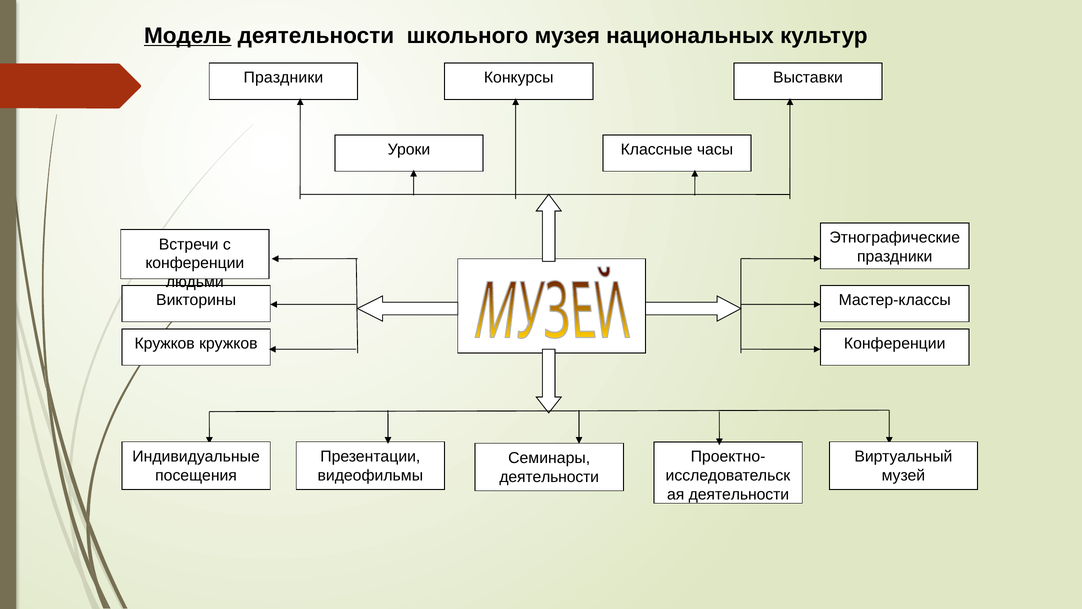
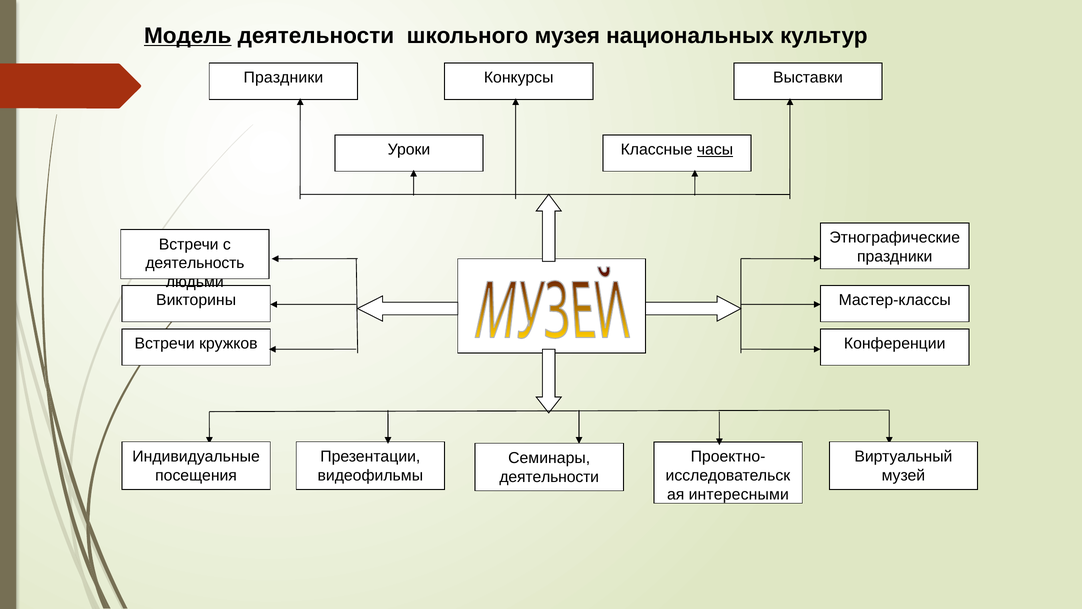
часы underline: none -> present
конференции at (195, 263): конференции -> деятельность
Кружков at (165, 343): Кружков -> Встречи
деятельности at (739, 494): деятельности -> интересными
